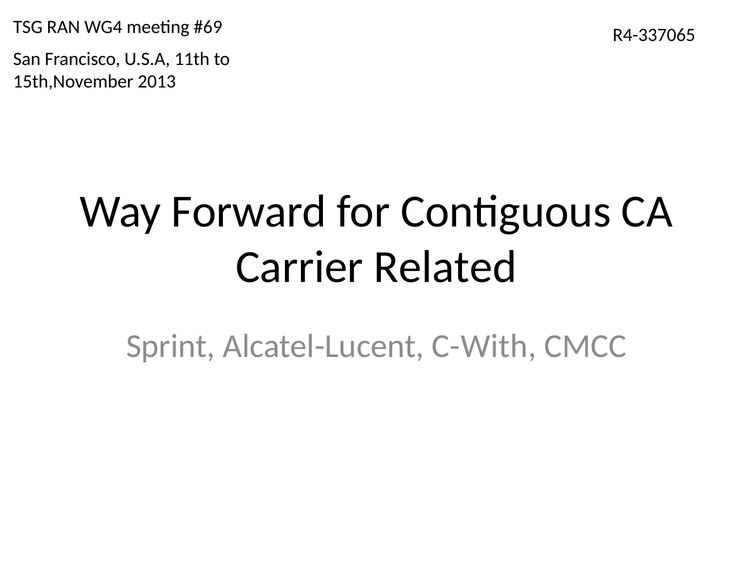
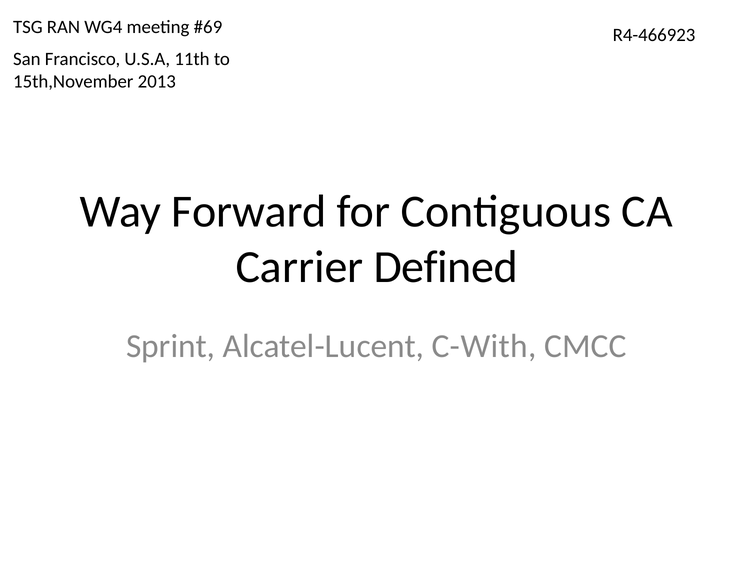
R4-337065: R4-337065 -> R4-466923
Related: Related -> Defined
